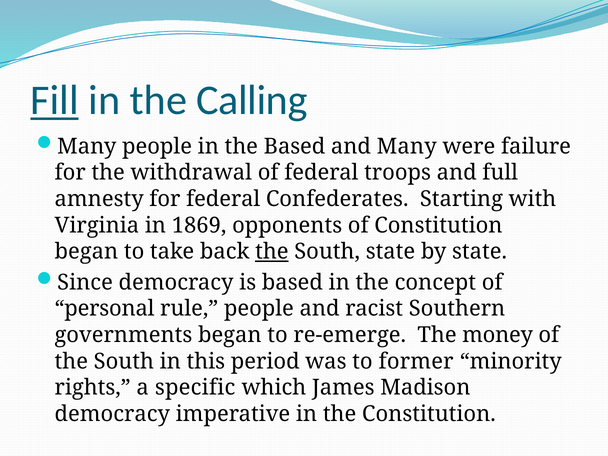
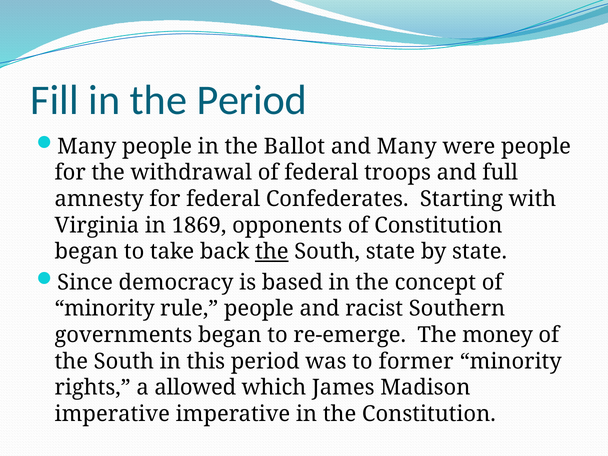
Fill underline: present -> none
the Calling: Calling -> Period
the Based: Based -> Ballot
were failure: failure -> people
personal at (105, 309): personal -> minority
specific: specific -> allowed
democracy at (112, 414): democracy -> imperative
